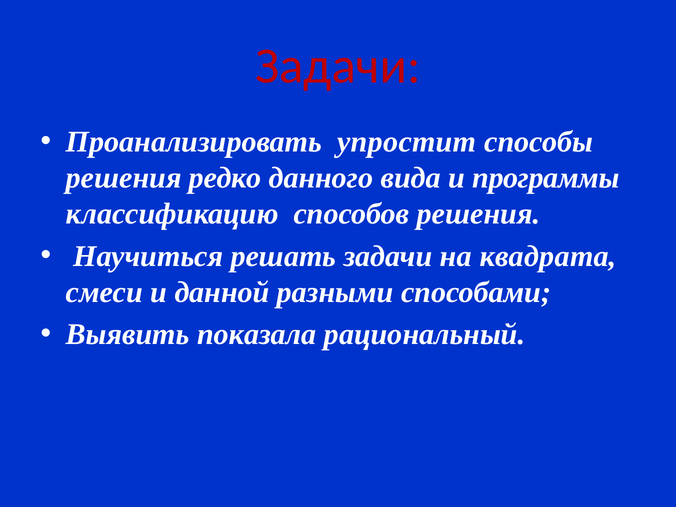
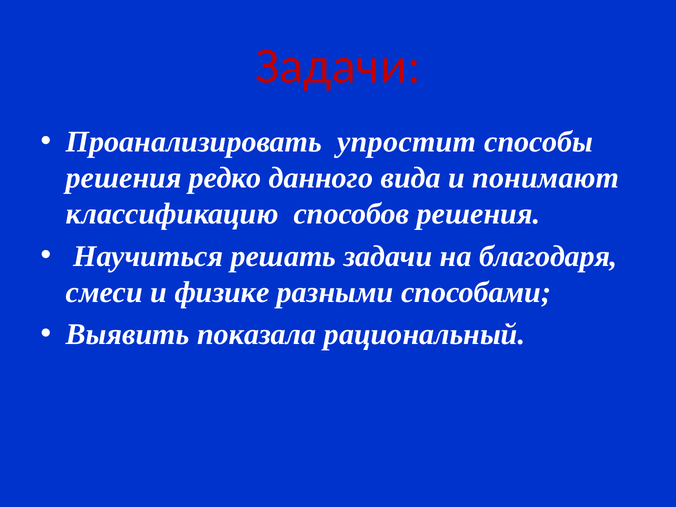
программы: программы -> понимают
квадрата: квадрата -> благодаря
данной: данной -> физике
